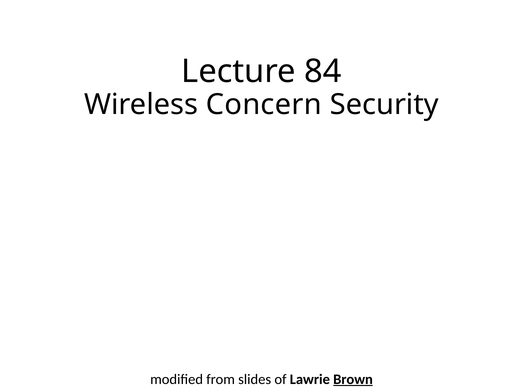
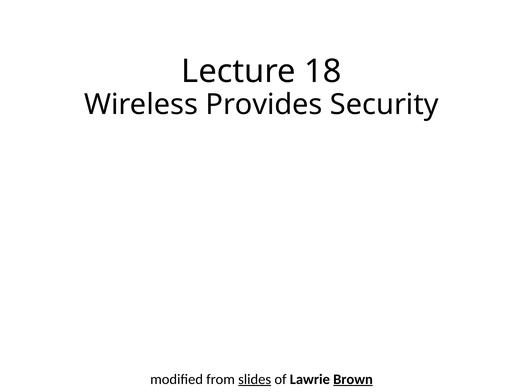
84: 84 -> 18
Concern: Concern -> Provides
slides underline: none -> present
